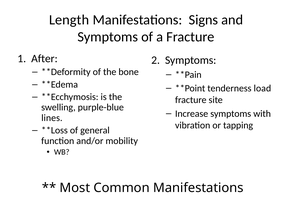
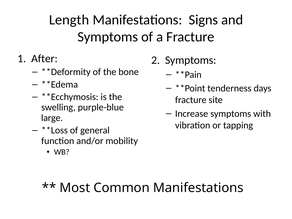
load: load -> days
lines: lines -> large
